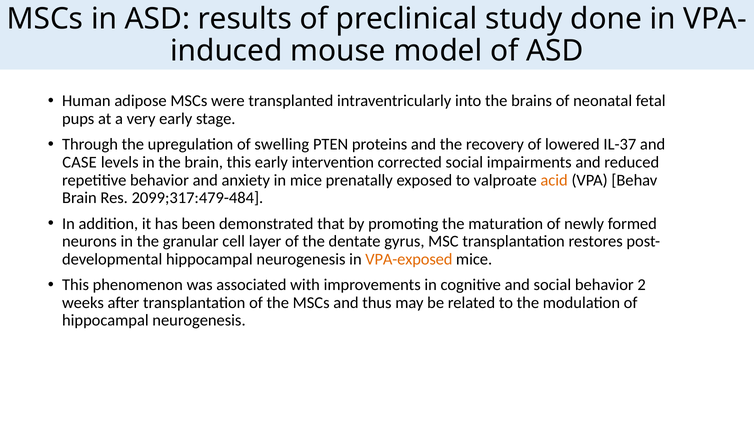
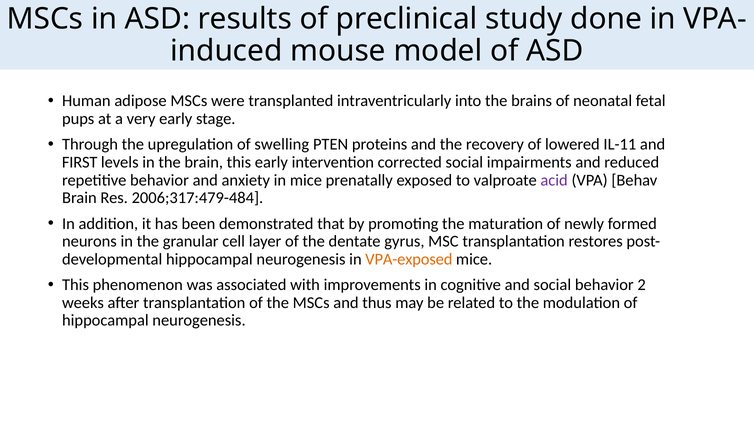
IL-37: IL-37 -> IL-11
CASE: CASE -> FIRST
acid colour: orange -> purple
2099;317:479-484: 2099;317:479-484 -> 2006;317:479-484
